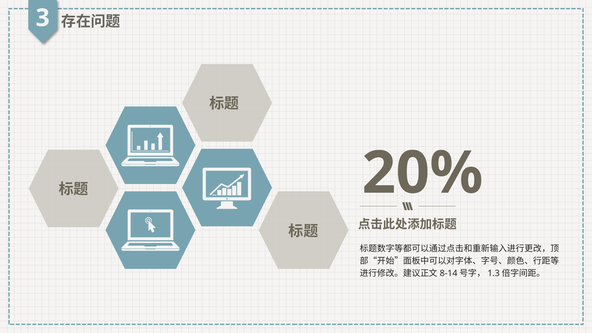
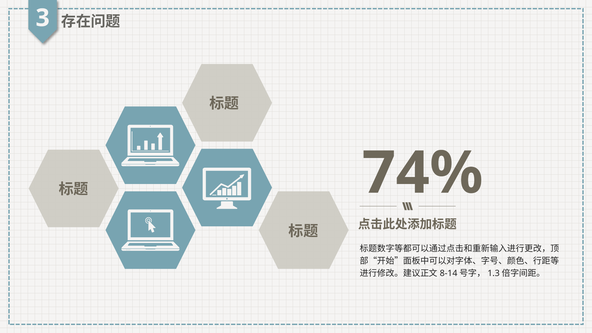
20%: 20% -> 74%
